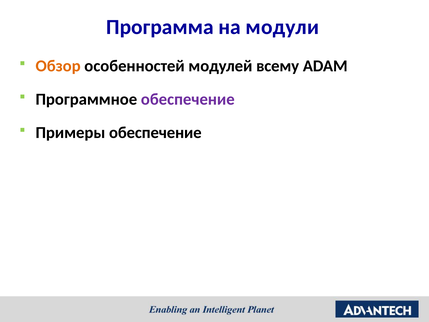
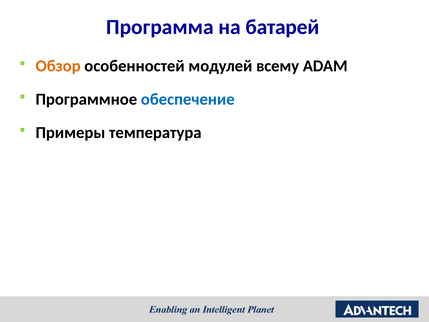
модули: модули -> батарей
обеспечение at (188, 99) colour: purple -> blue
Примеры обеспечение: обеспечение -> температура
